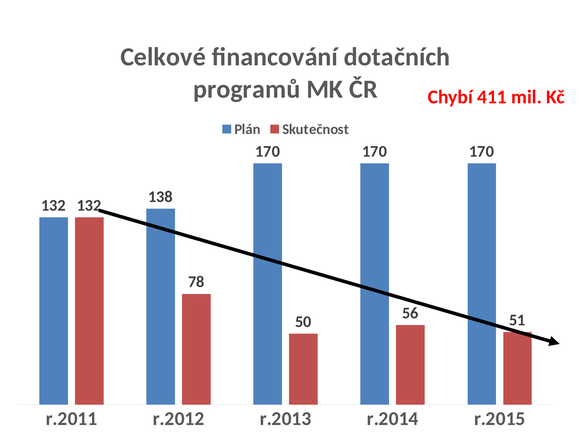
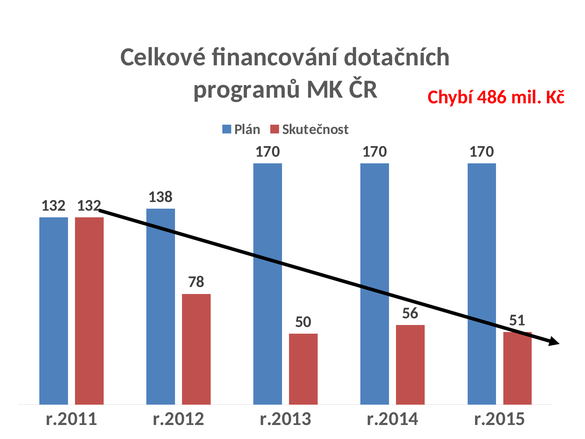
411: 411 -> 486
